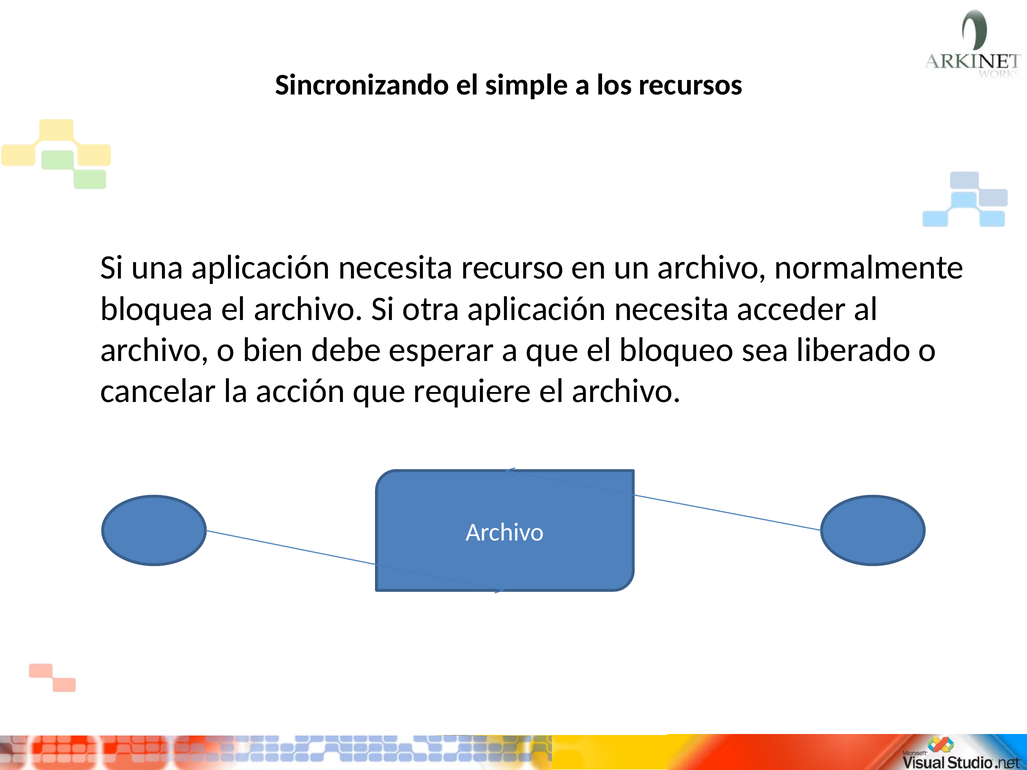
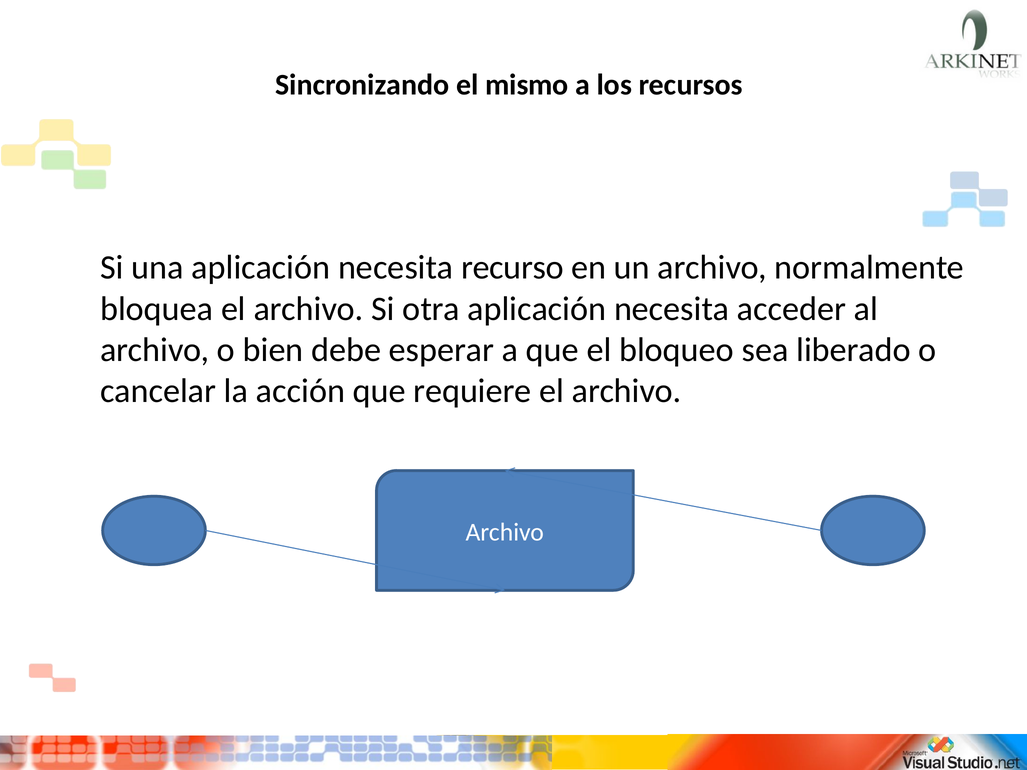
simple: simple -> mismo
